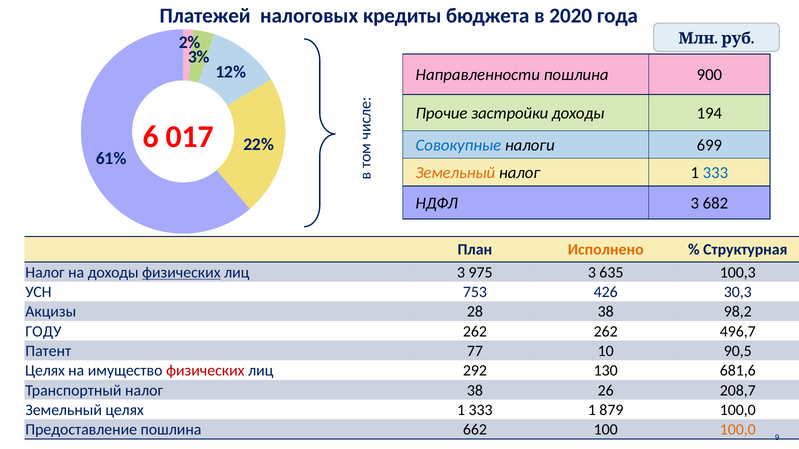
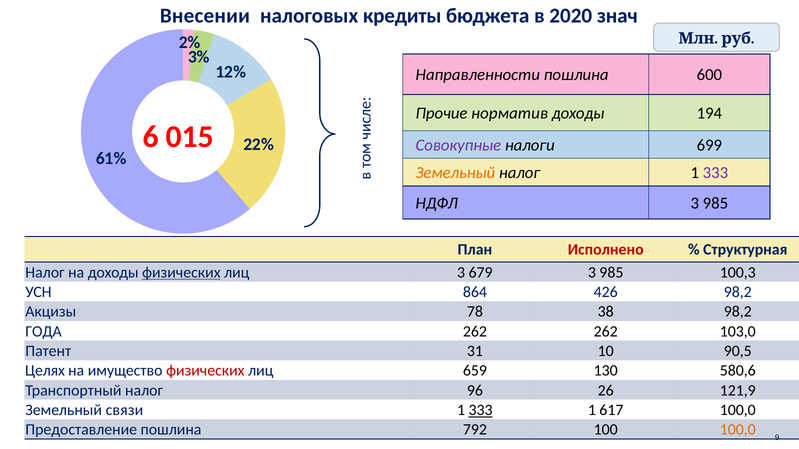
Платежей: Платежей -> Внесении
года: года -> знач
900: 900 -> 600
застройки: застройки -> норматив
017: 017 -> 015
Совокупные colour: blue -> purple
333 at (715, 173) colour: blue -> purple
НДФЛ 3 682: 682 -> 985
Исполнено colour: orange -> red
975: 975 -> 679
635 at (611, 273): 635 -> 985
753: 753 -> 864
426 30,3: 30,3 -> 98,2
28: 28 -> 78
ГОДУ: ГОДУ -> ГОДА
496,7: 496,7 -> 103,0
77: 77 -> 31
292: 292 -> 659
681,6: 681,6 -> 580,6
налог 38: 38 -> 96
208,7: 208,7 -> 121,9
Земельный целях: целях -> связи
333 at (481, 410) underline: none -> present
879: 879 -> 617
662: 662 -> 792
